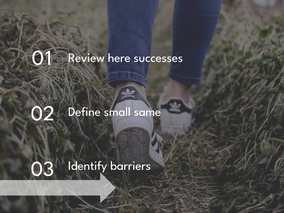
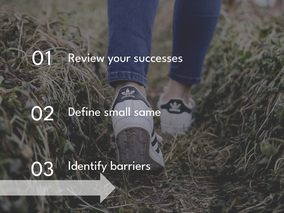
here: here -> your
